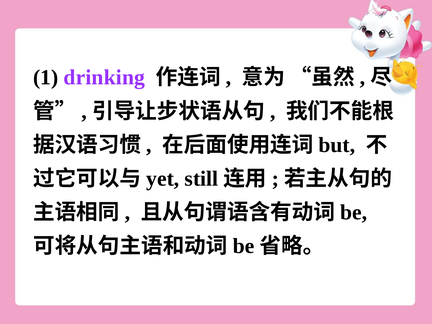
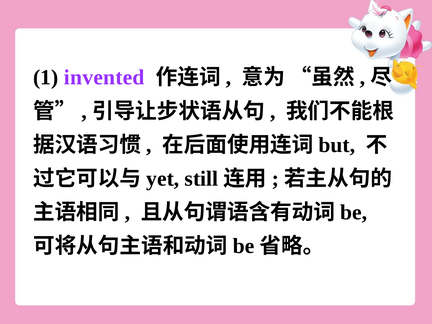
drinking: drinking -> invented
